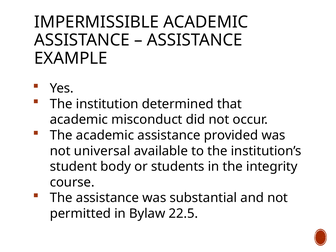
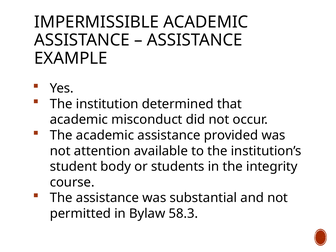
universal: universal -> attention
22.5: 22.5 -> 58.3
